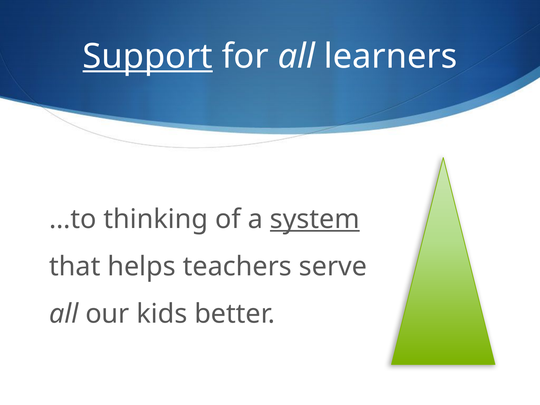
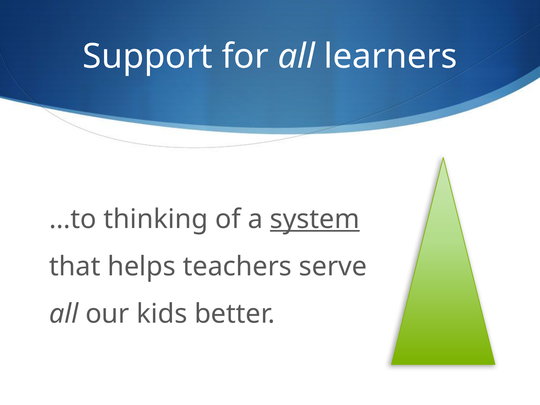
Support underline: present -> none
